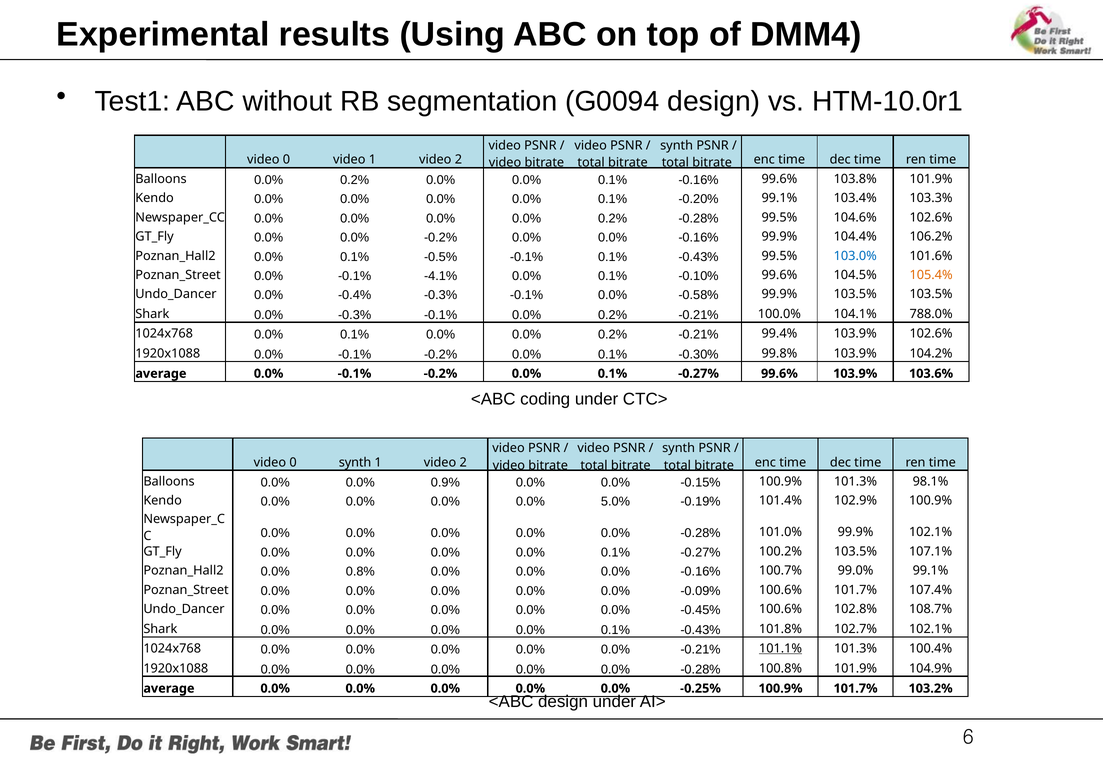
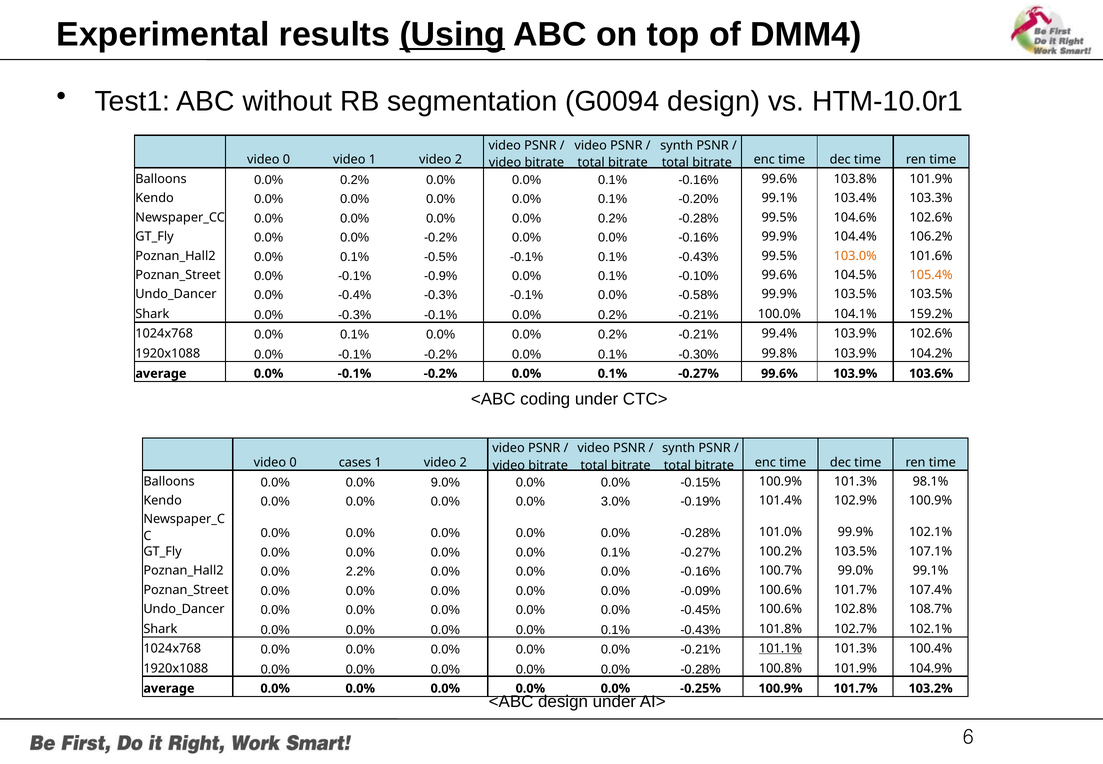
Using underline: none -> present
103.0% colour: blue -> orange
-4.1%: -4.1% -> -0.9%
788.0%: 788.0% -> 159.2%
0 synth: synth -> cases
0.9%: 0.9% -> 9.0%
5.0%: 5.0% -> 3.0%
0.8%: 0.8% -> 2.2%
